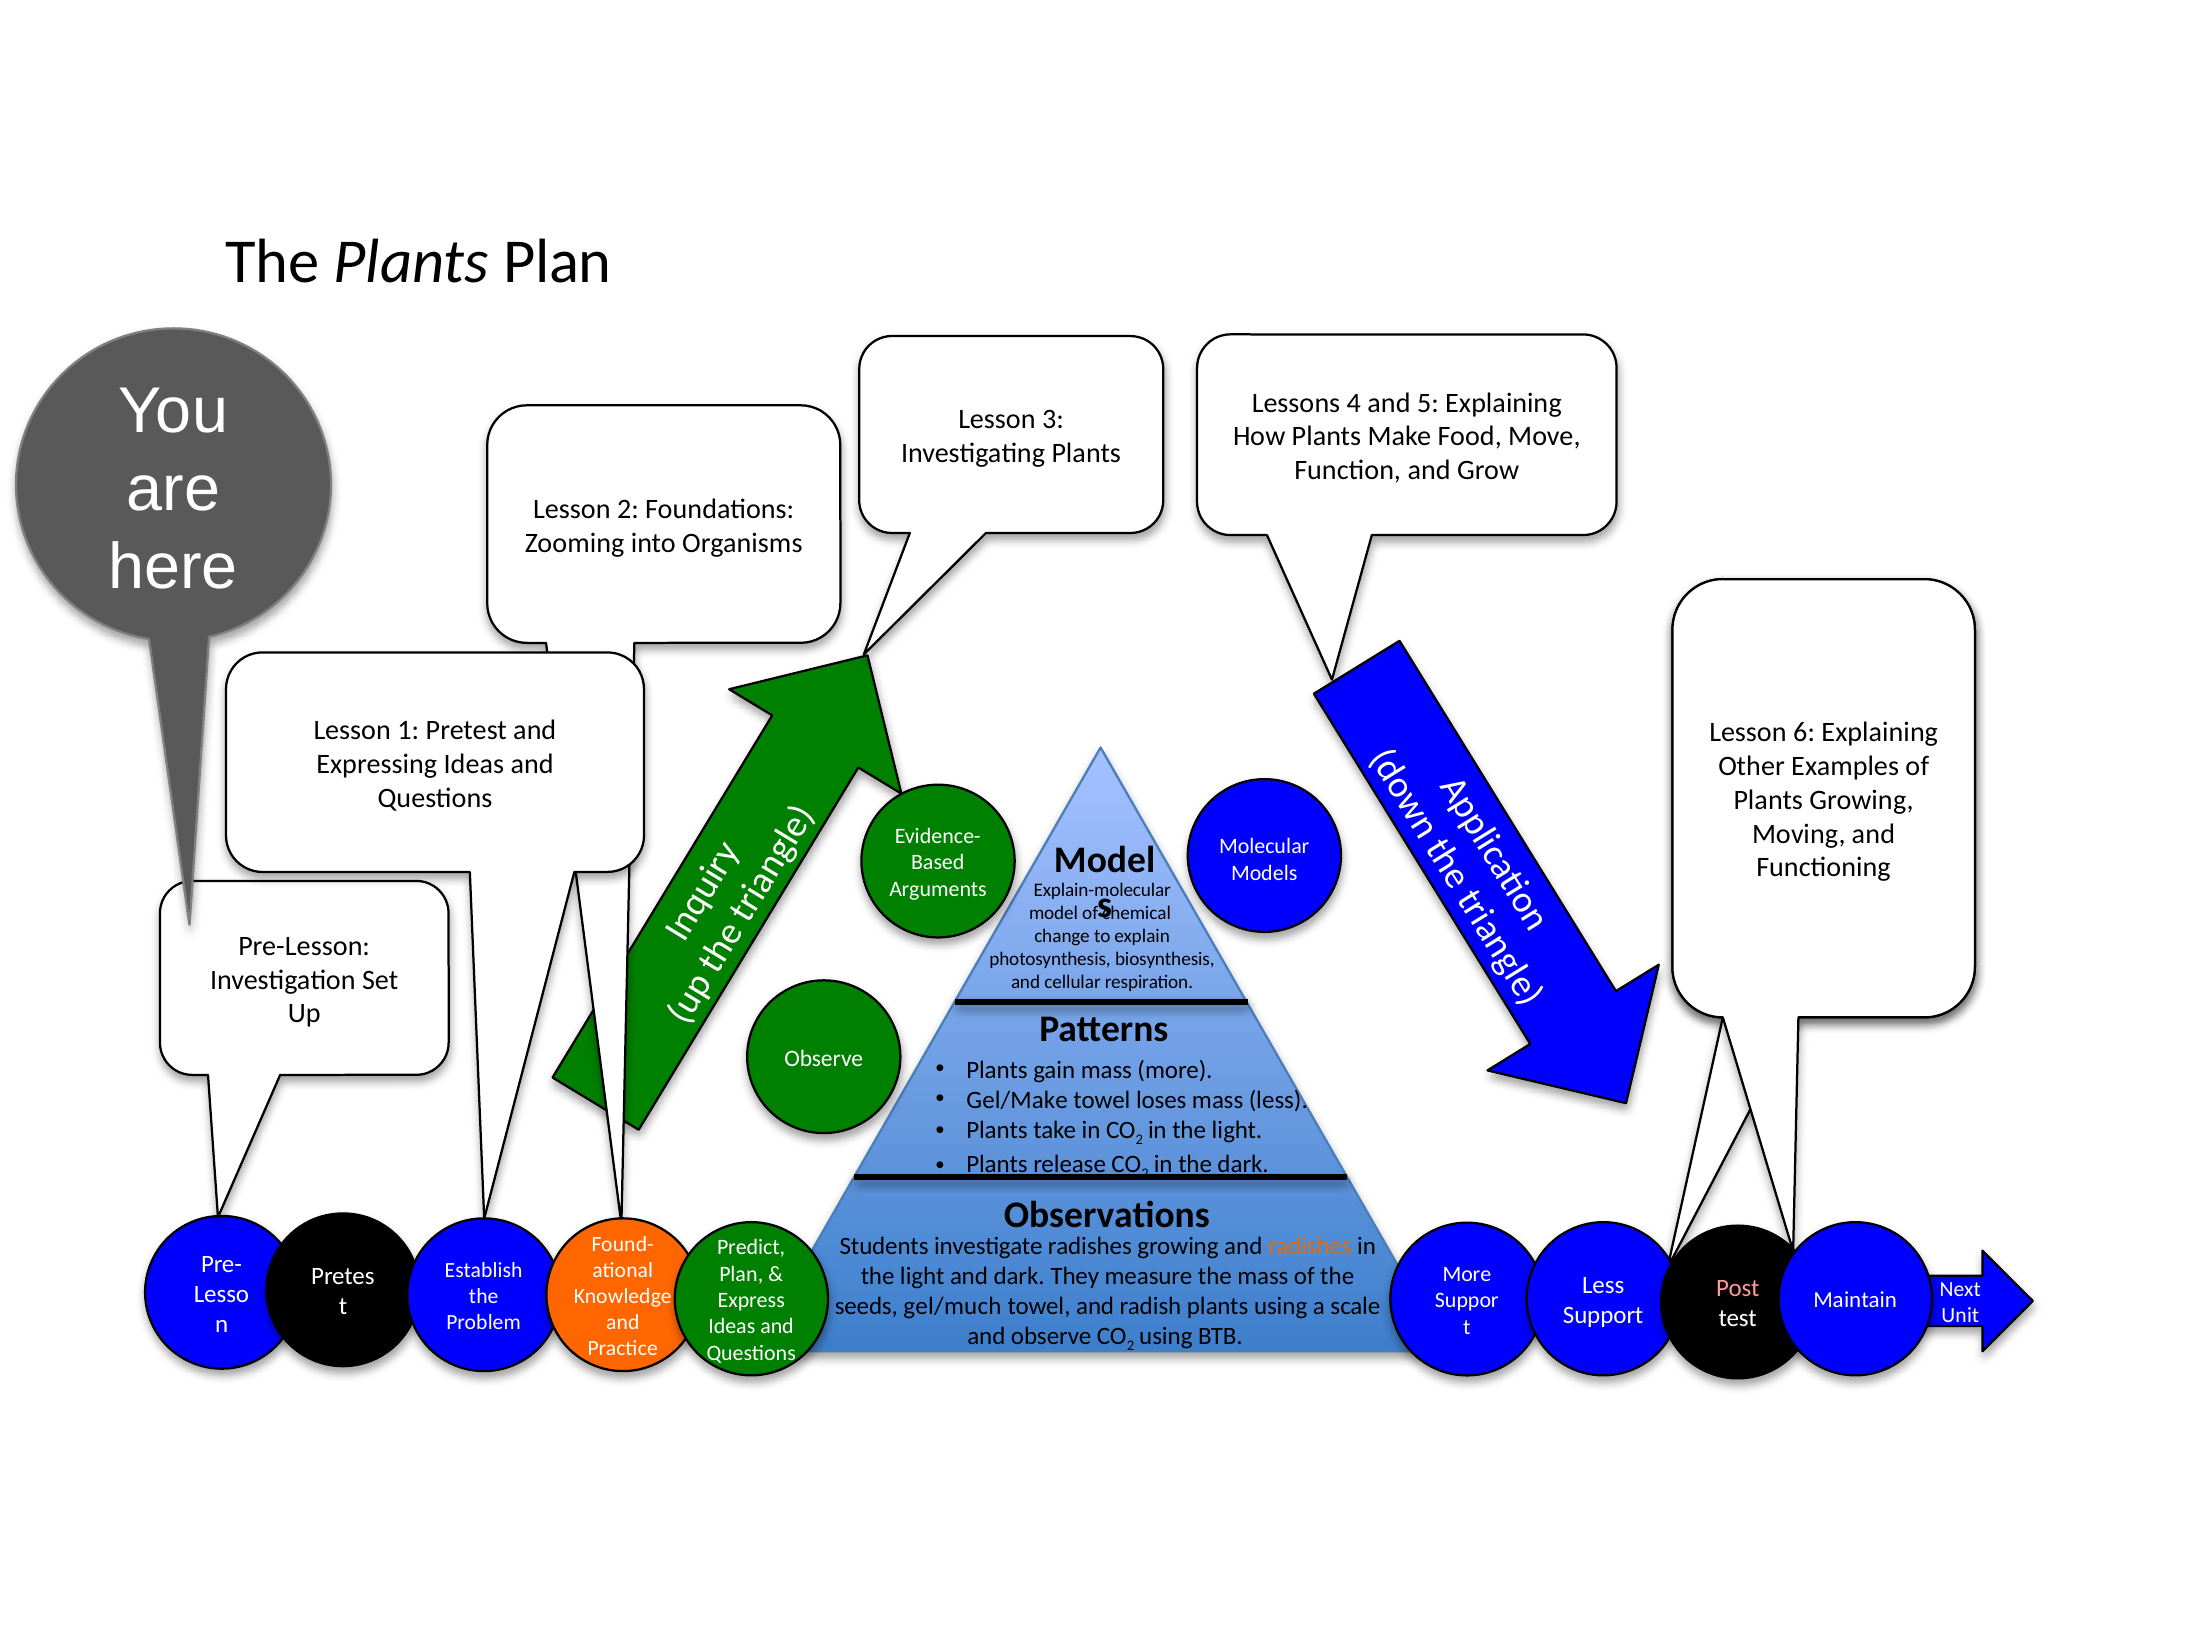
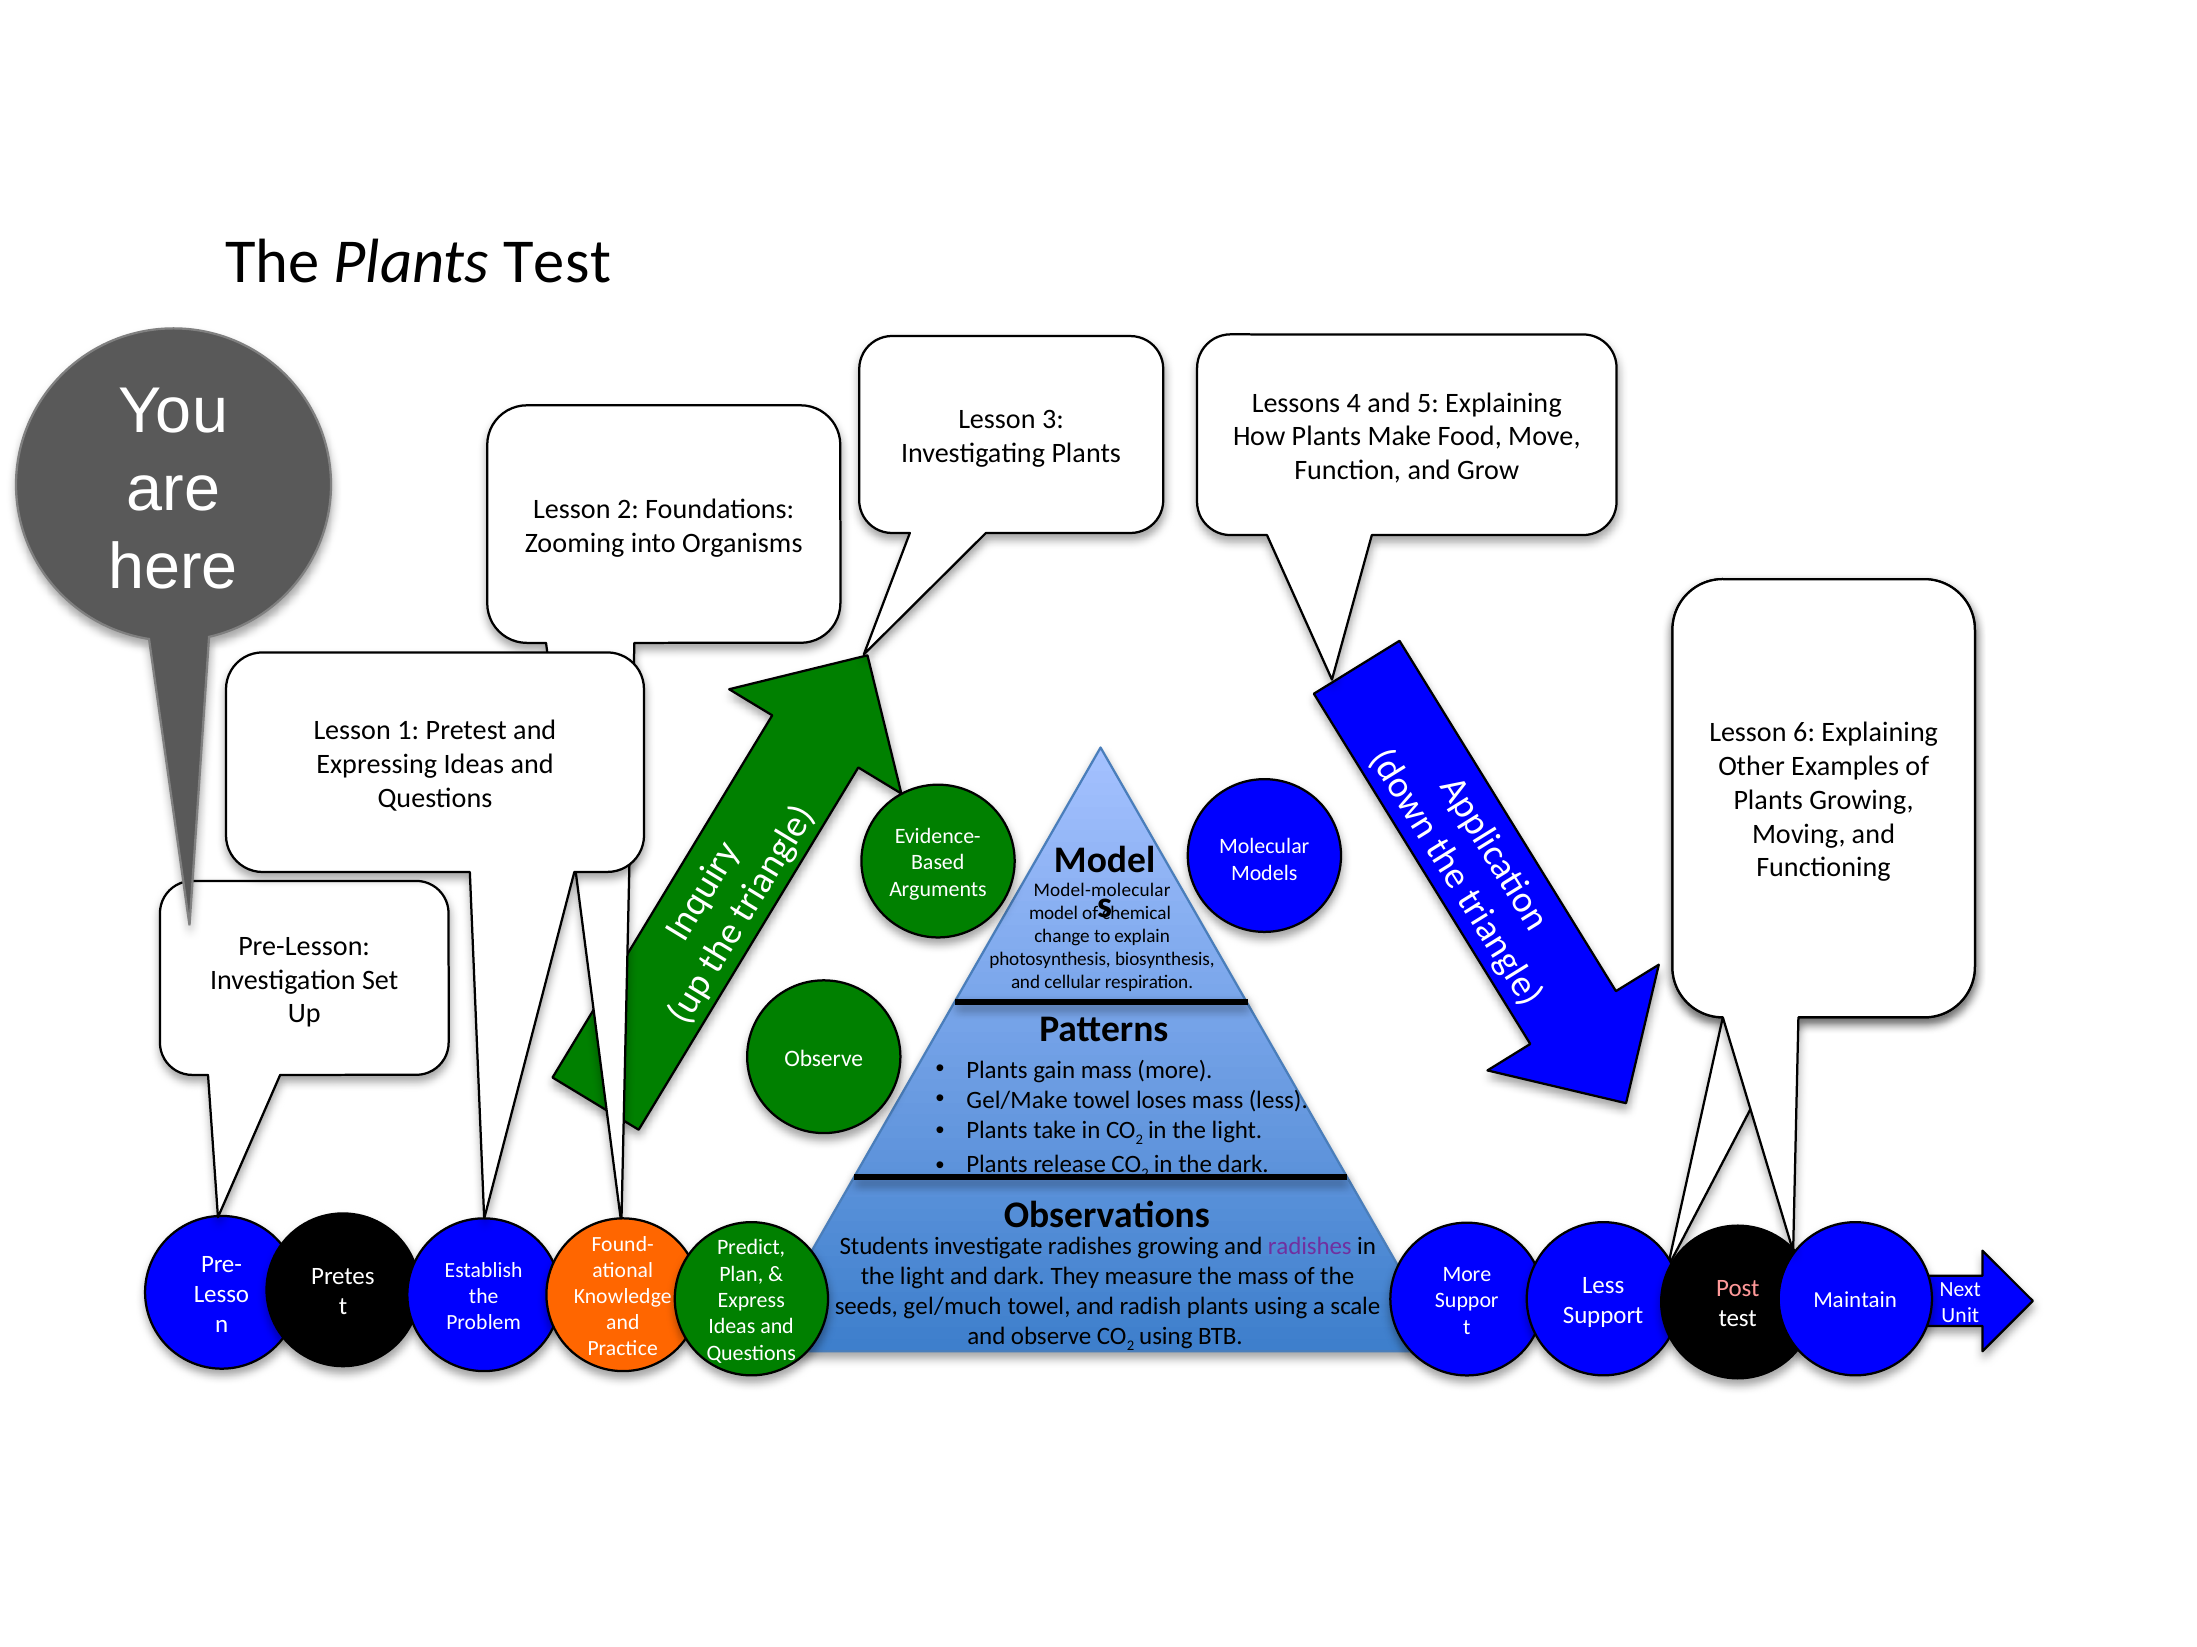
Plants Plan: Plan -> Test
Explain-molecular: Explain-molecular -> Model-molecular
radishes at (1310, 1246) colour: orange -> purple
